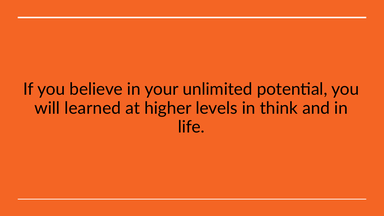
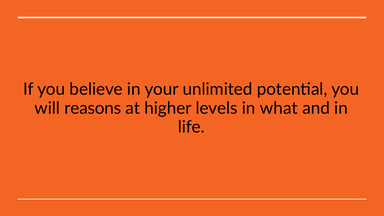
learned: learned -> reasons
think: think -> what
